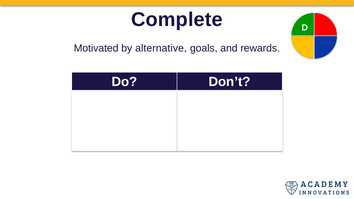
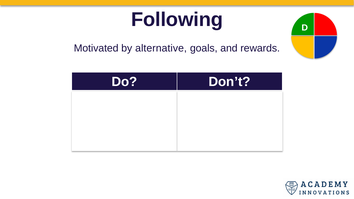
Complete: Complete -> Following
